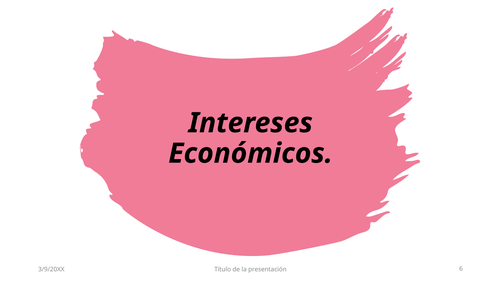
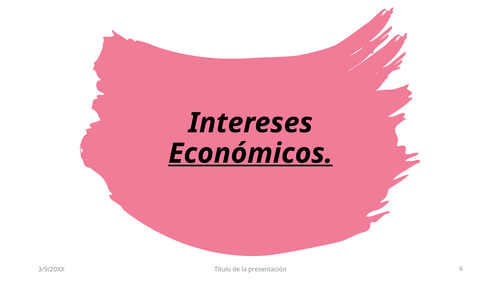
Económicos underline: none -> present
